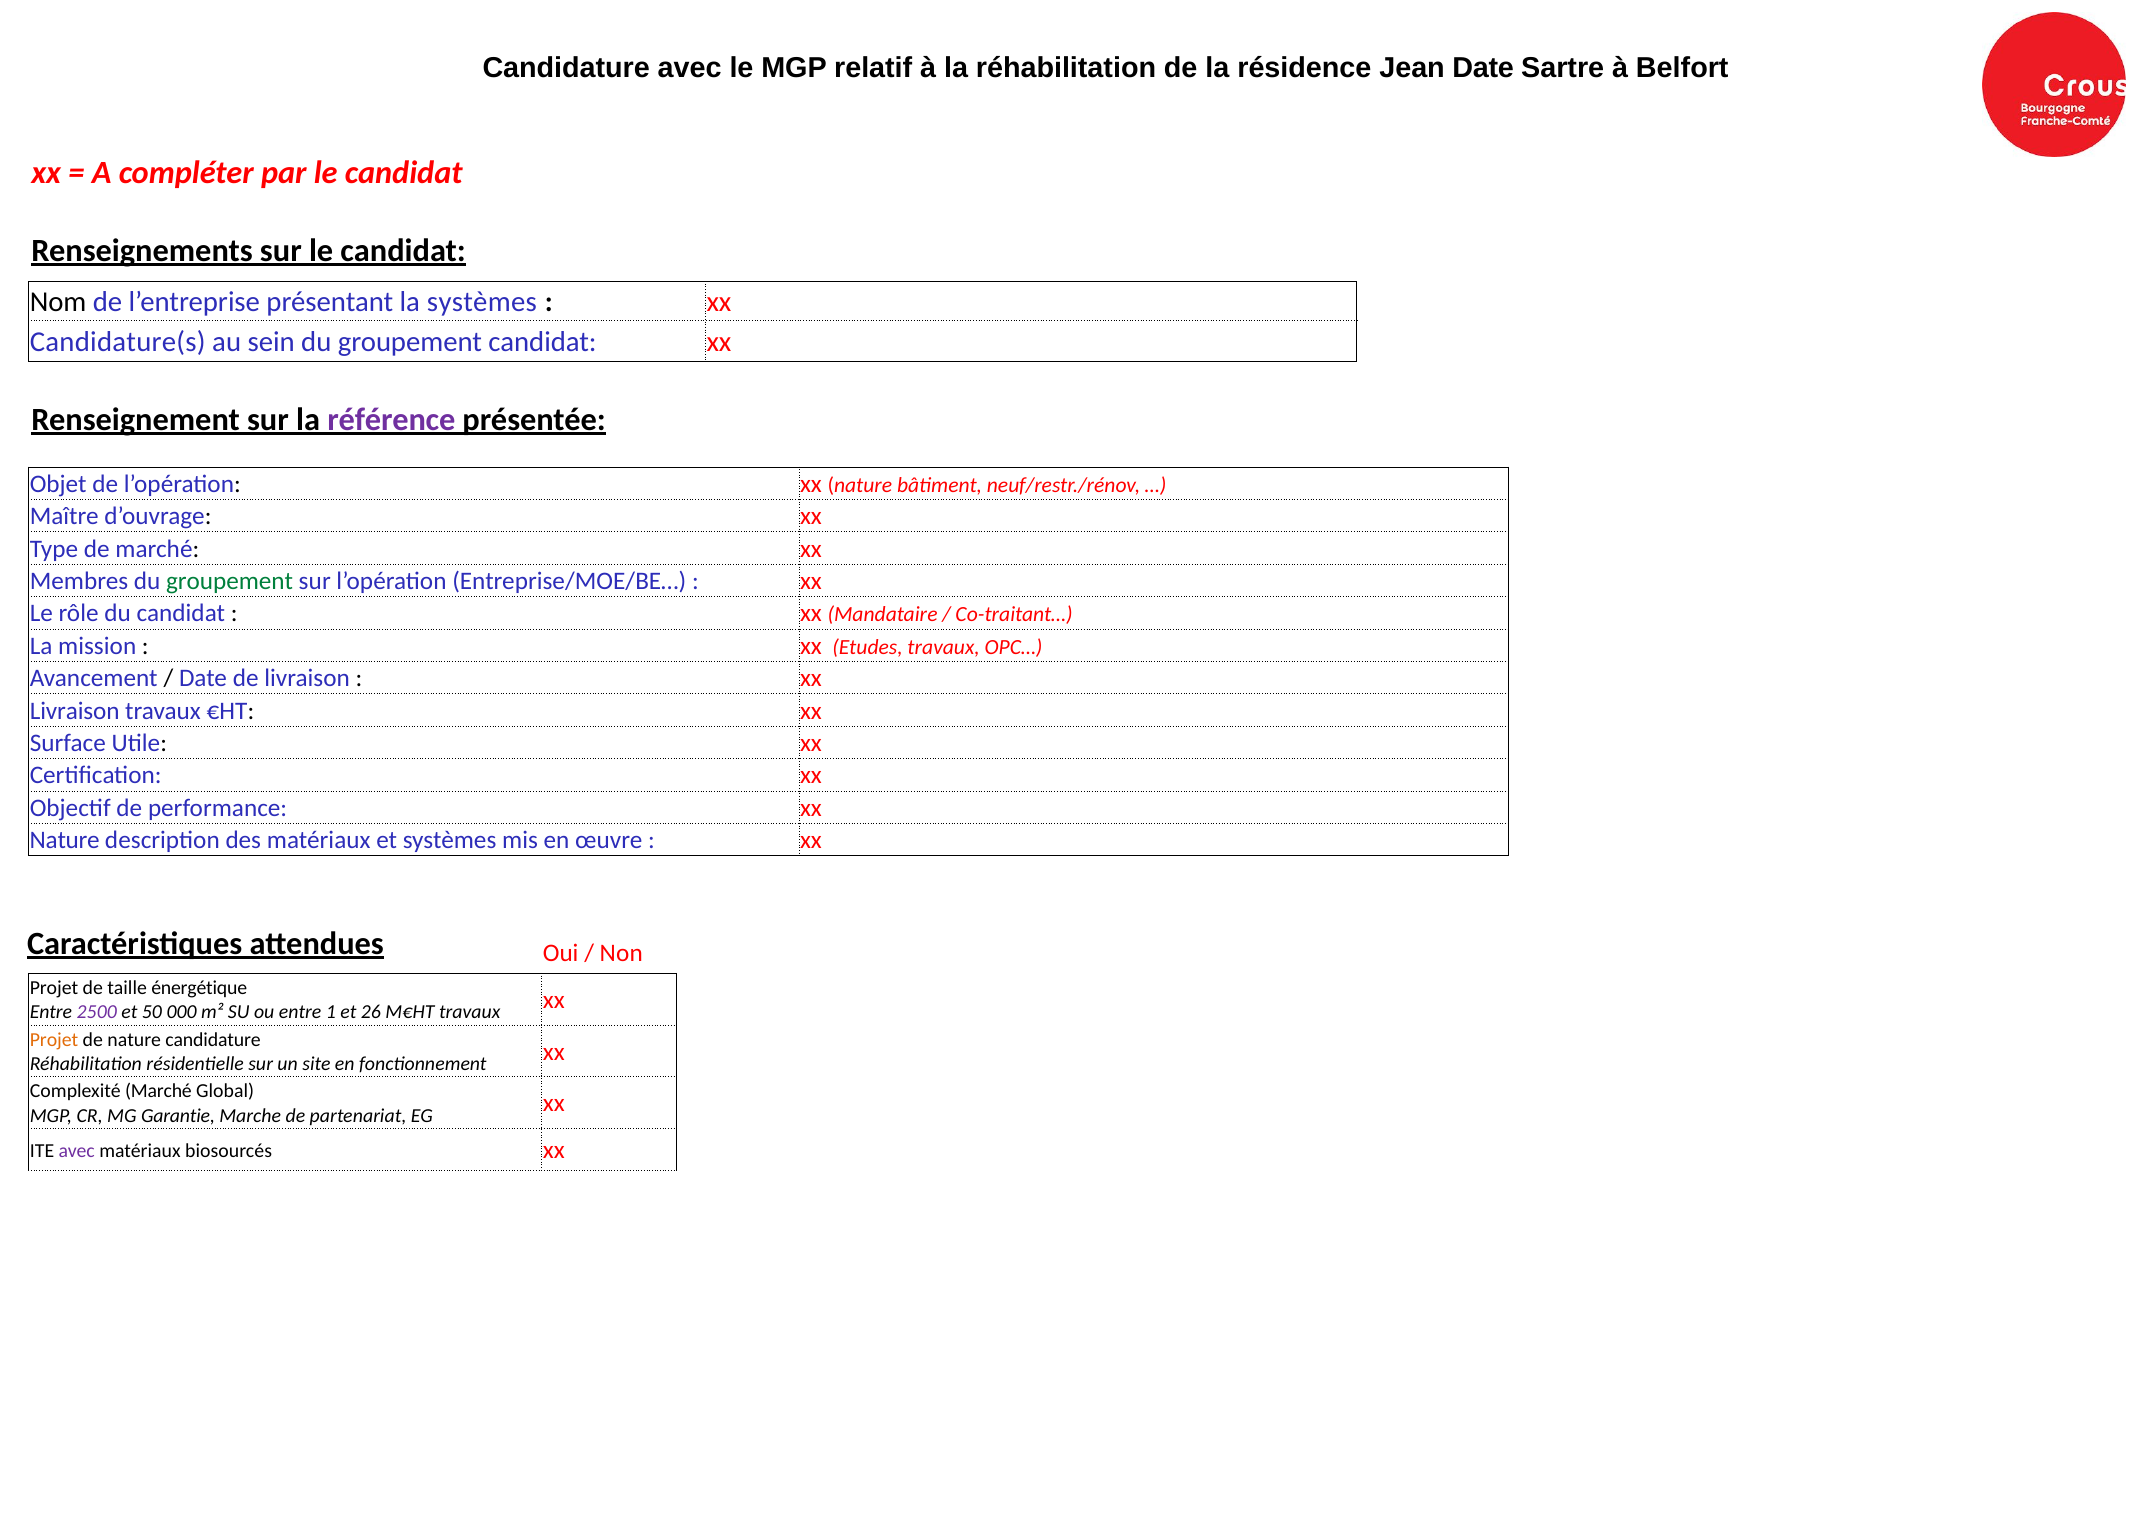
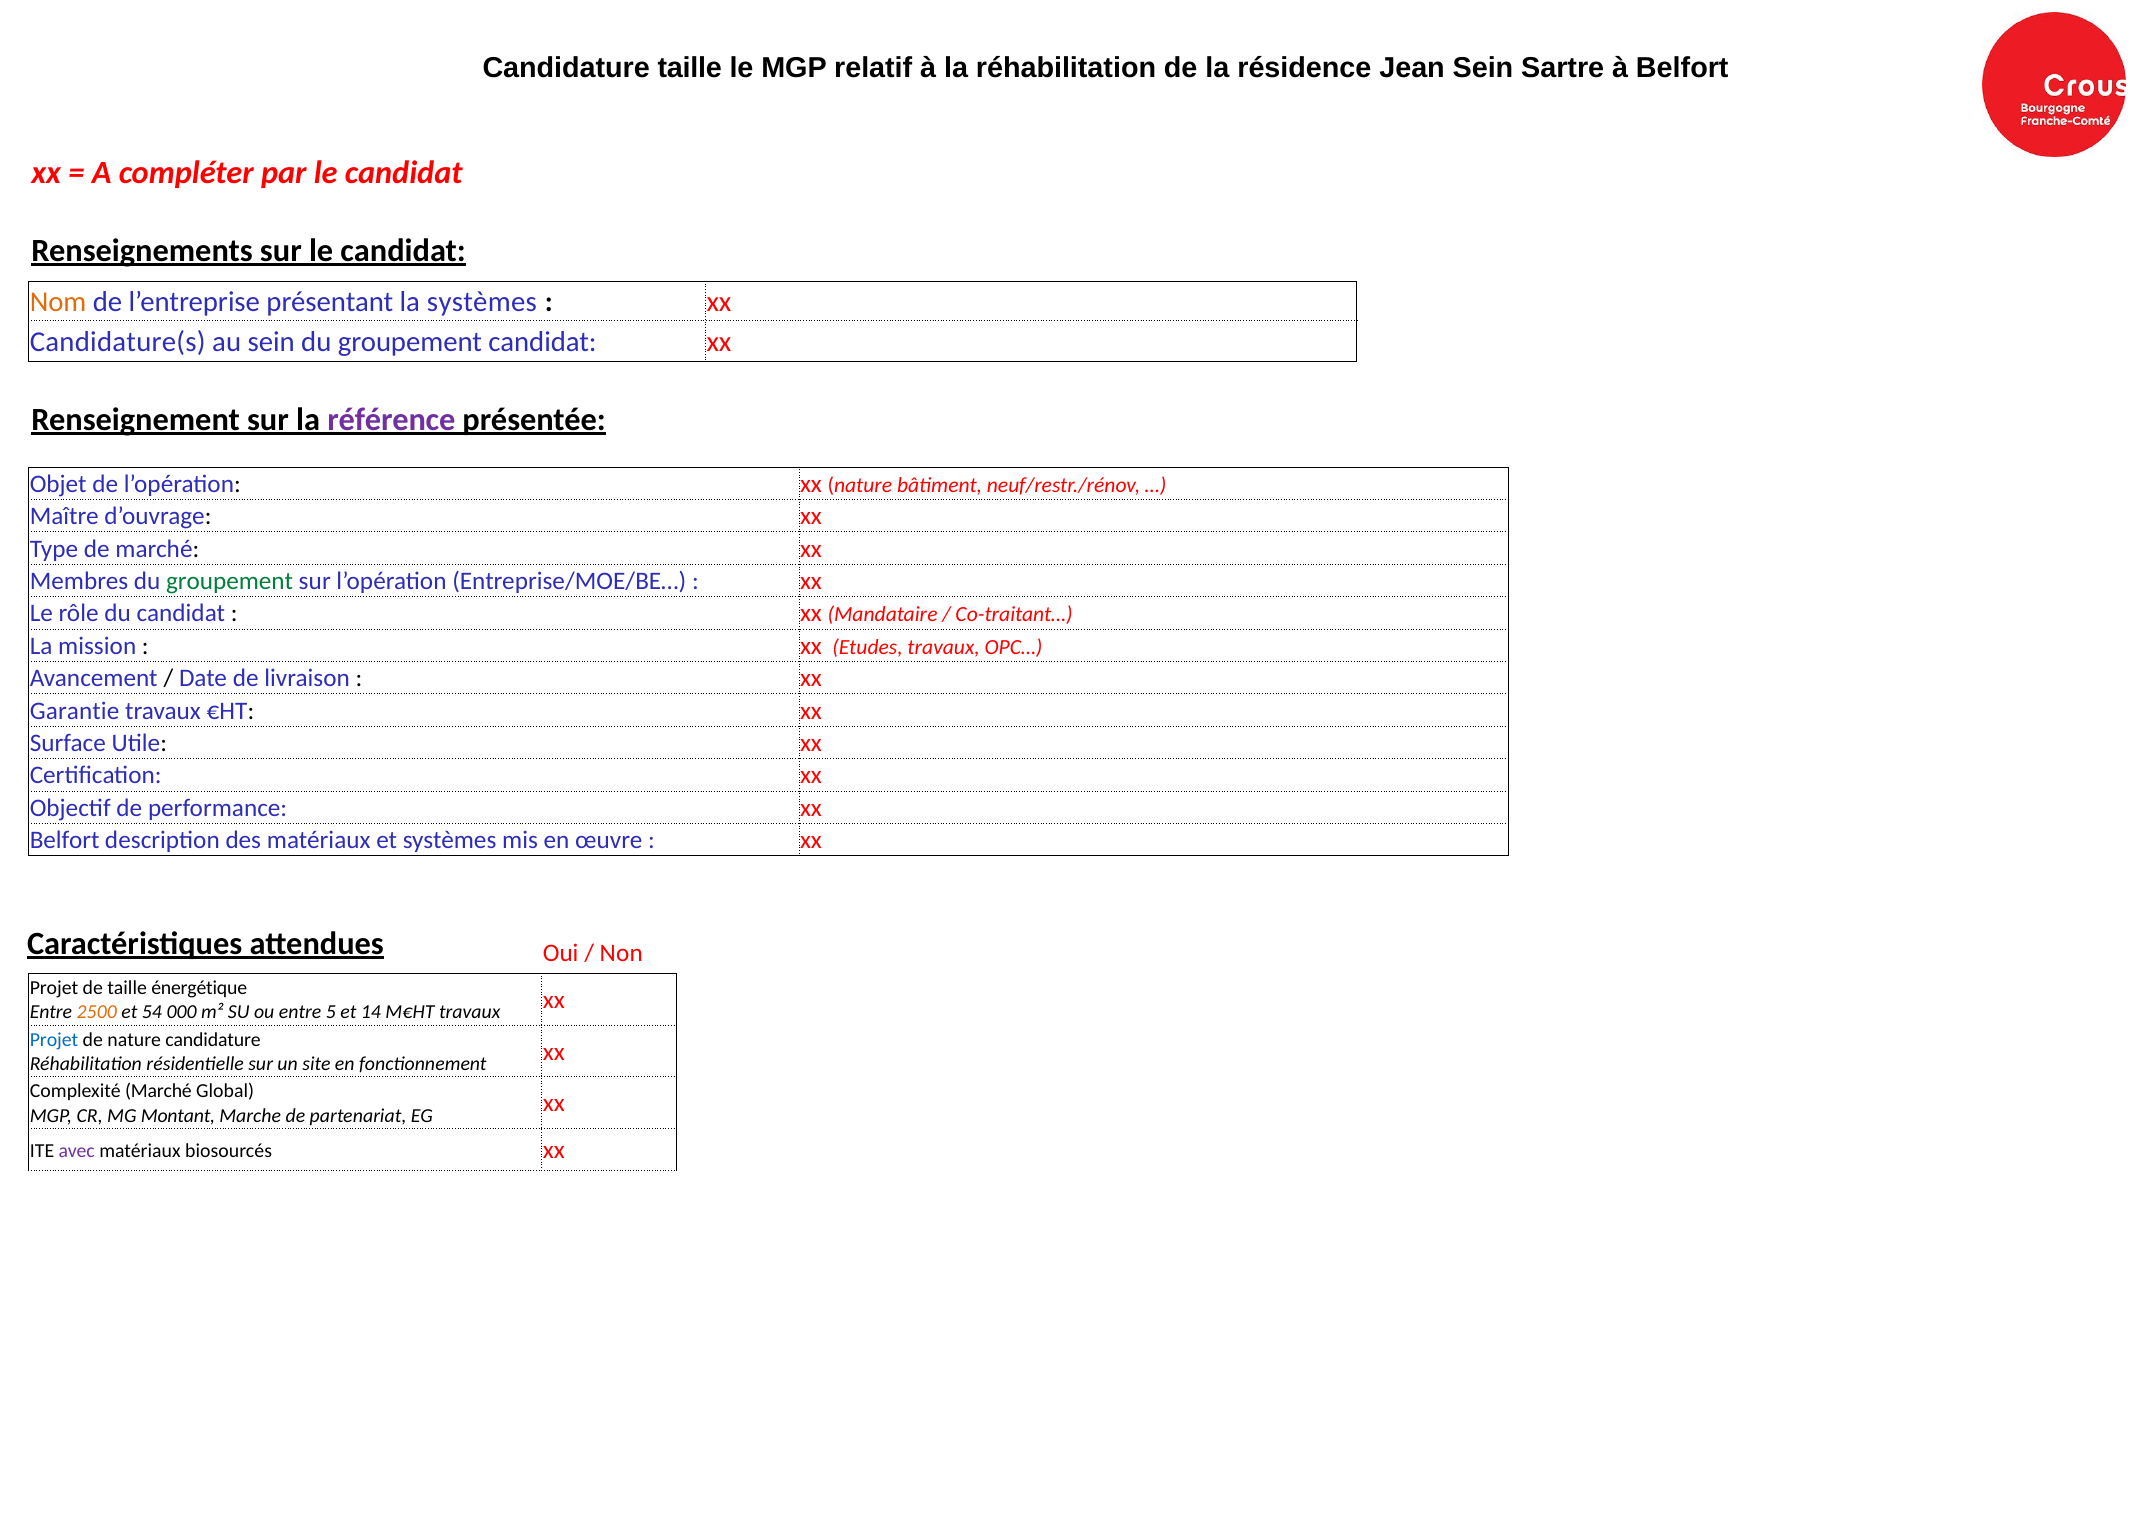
Candidature avec: avec -> taille
Jean Date: Date -> Sein
Nom colour: black -> orange
Livraison at (75, 711): Livraison -> Garantie
Nature at (65, 841): Nature -> Belfort
2500 colour: purple -> orange
50: 50 -> 54
1: 1 -> 5
26: 26 -> 14
Projet at (54, 1040) colour: orange -> blue
Garantie: Garantie -> Montant
